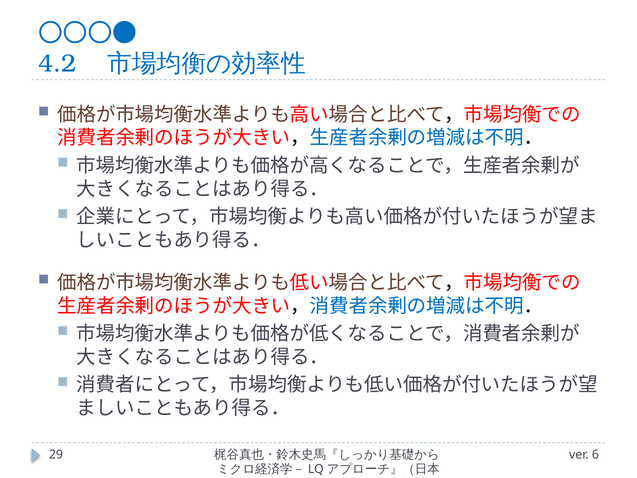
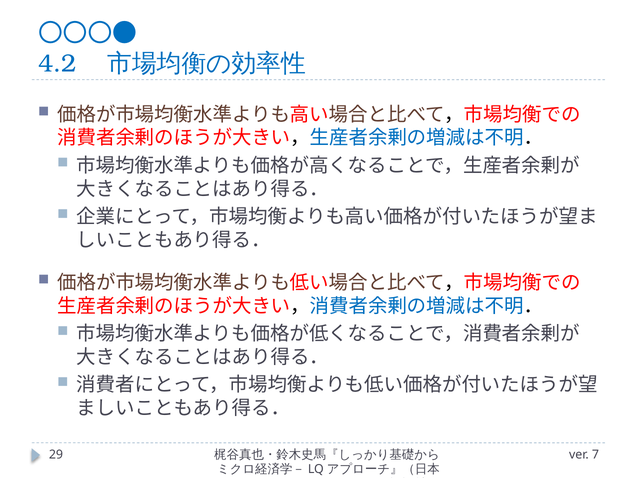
6: 6 -> 7
